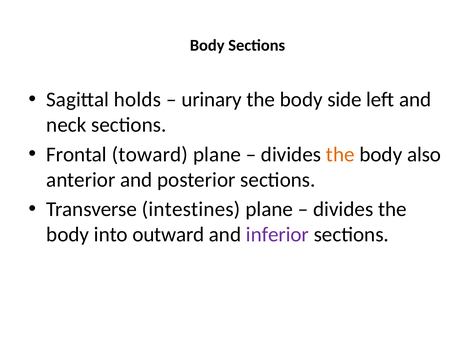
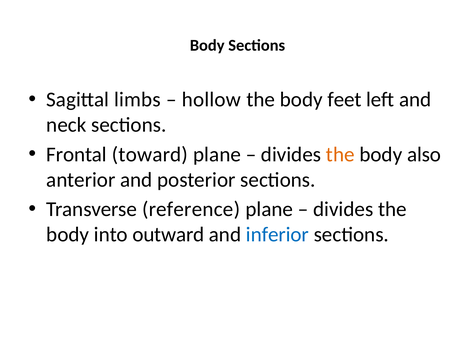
holds: holds -> limbs
urinary: urinary -> hollow
side: side -> feet
intestines: intestines -> reference
inferior colour: purple -> blue
